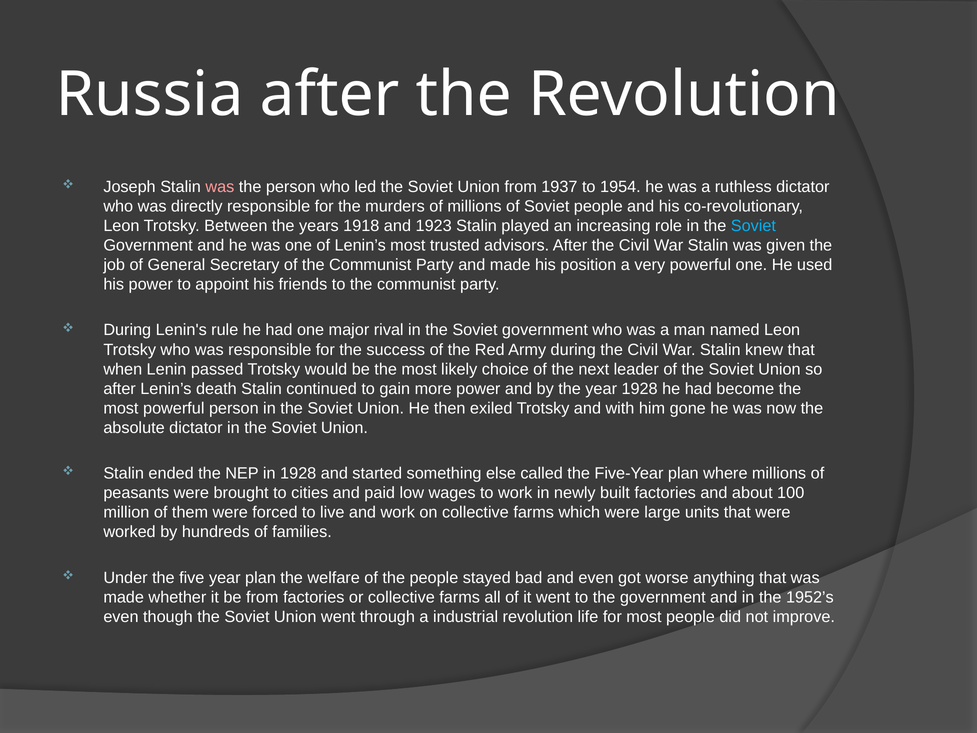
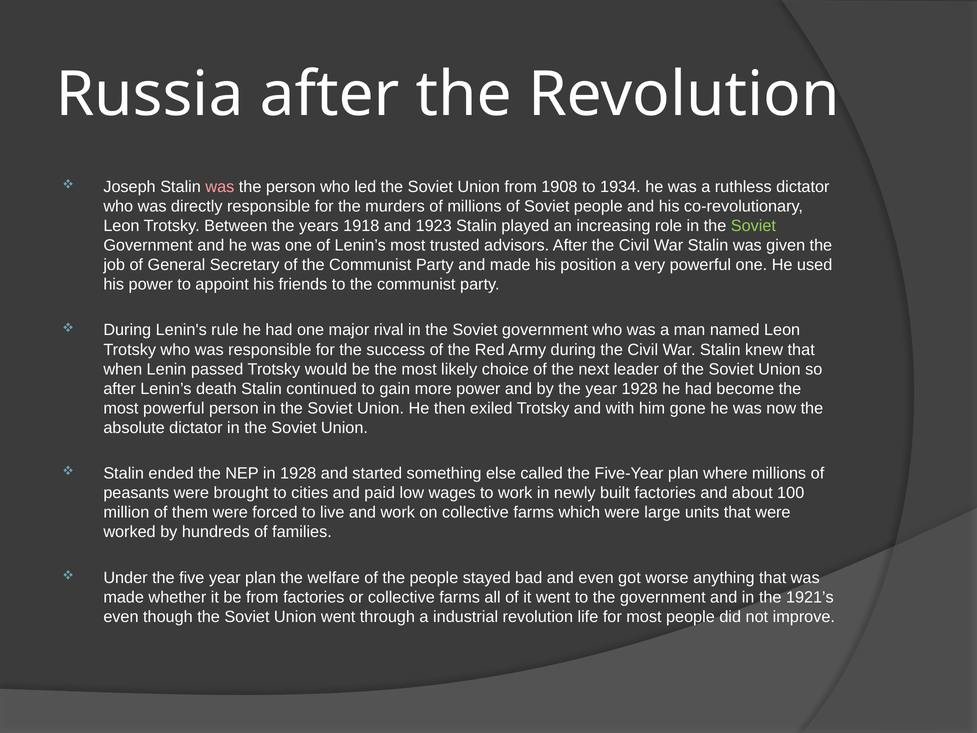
1937: 1937 -> 1908
1954: 1954 -> 1934
Soviet at (753, 226) colour: light blue -> light green
1952’s: 1952’s -> 1921’s
